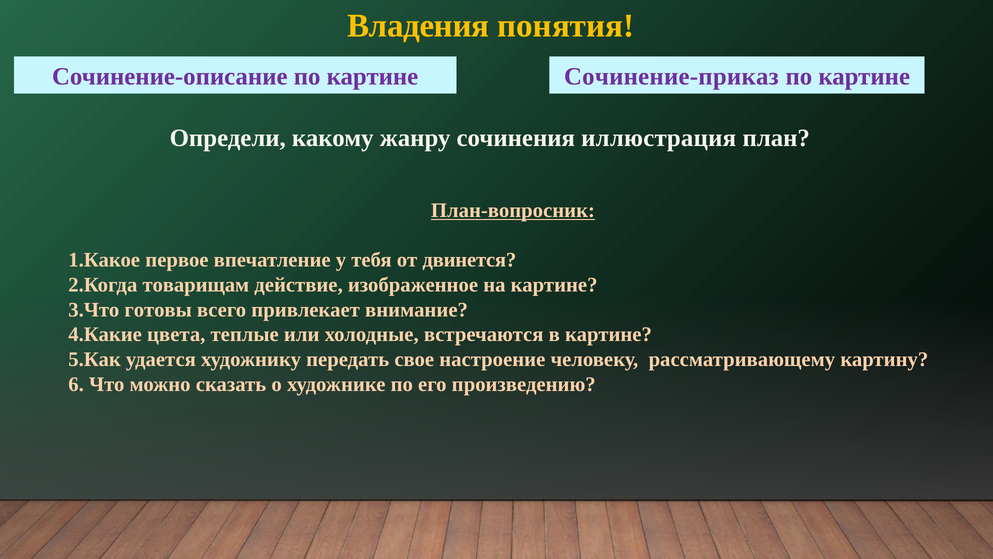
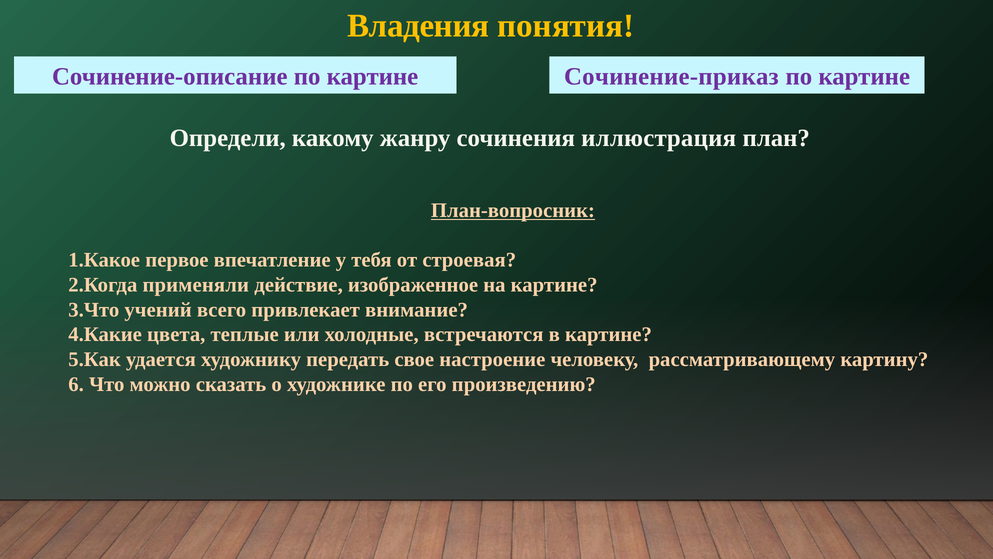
двинется: двинется -> строевая
товарищам: товарищам -> применяли
готовы: готовы -> учений
